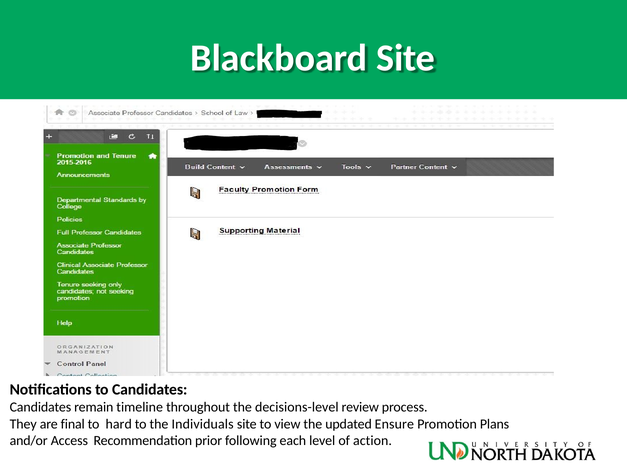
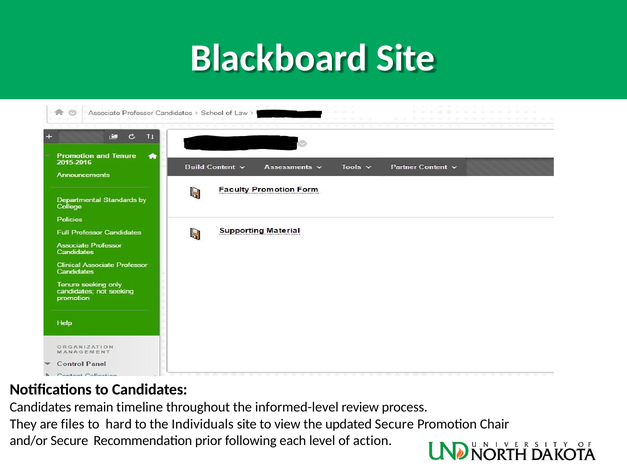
decisions-level: decisions-level -> informed-level
final: final -> files
updated Ensure: Ensure -> Secure
Plans: Plans -> Chair
and/or Access: Access -> Secure
